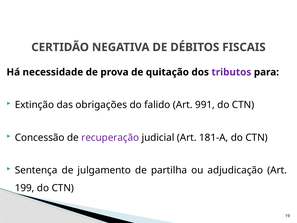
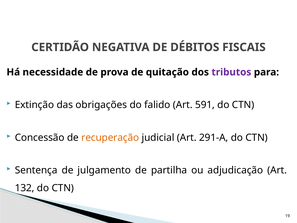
991: 991 -> 591
recuperação colour: purple -> orange
181-A: 181-A -> 291-A
199: 199 -> 132
